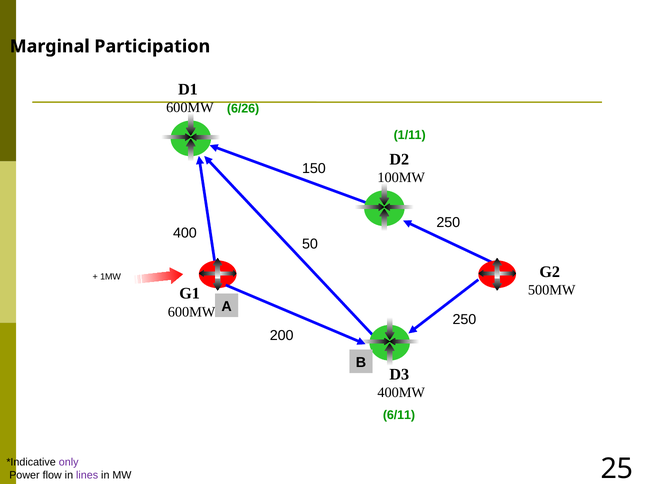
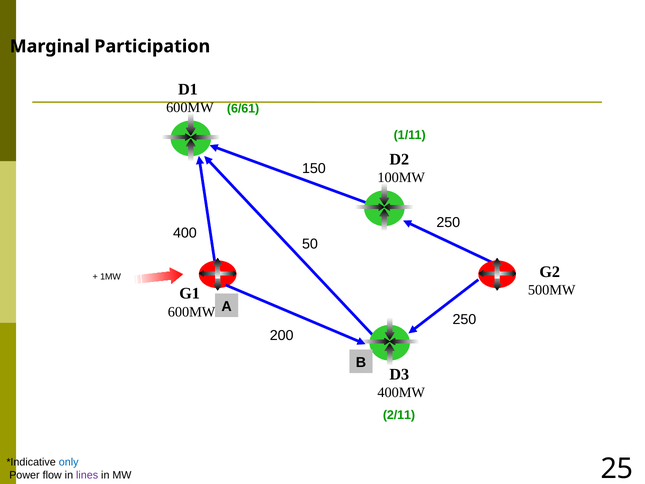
6/26: 6/26 -> 6/61
6/11: 6/11 -> 2/11
only colour: purple -> blue
